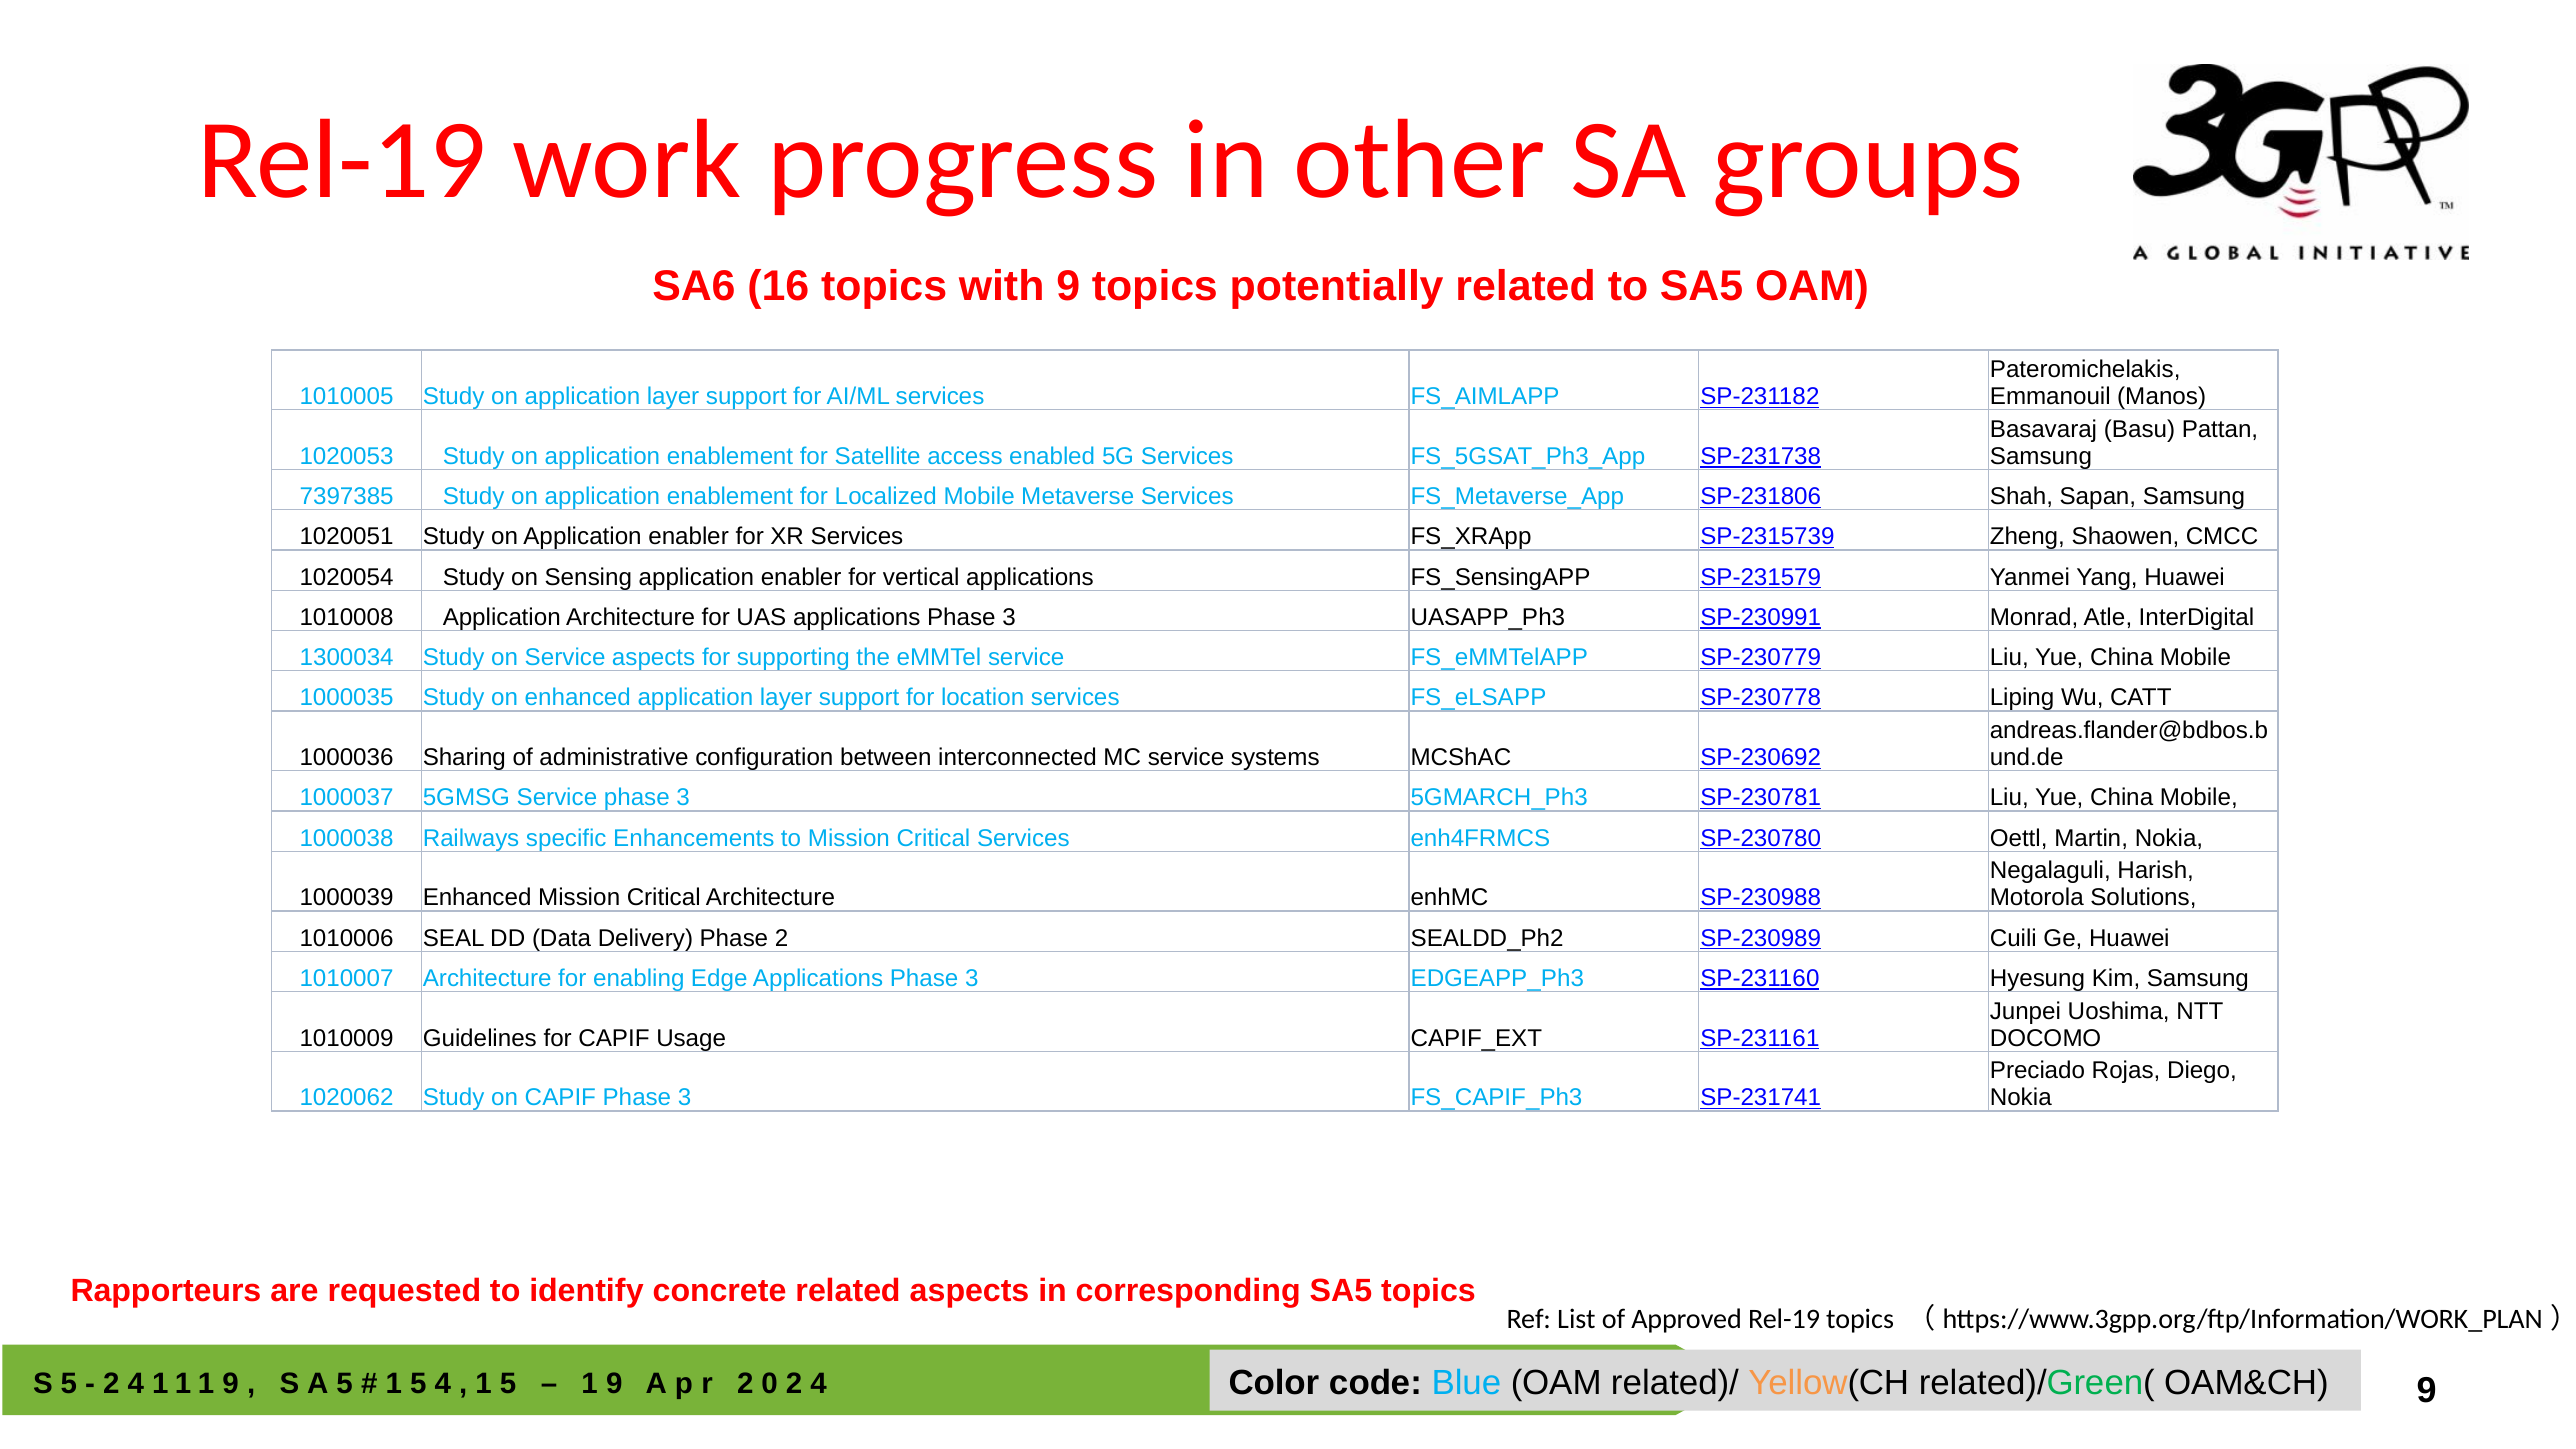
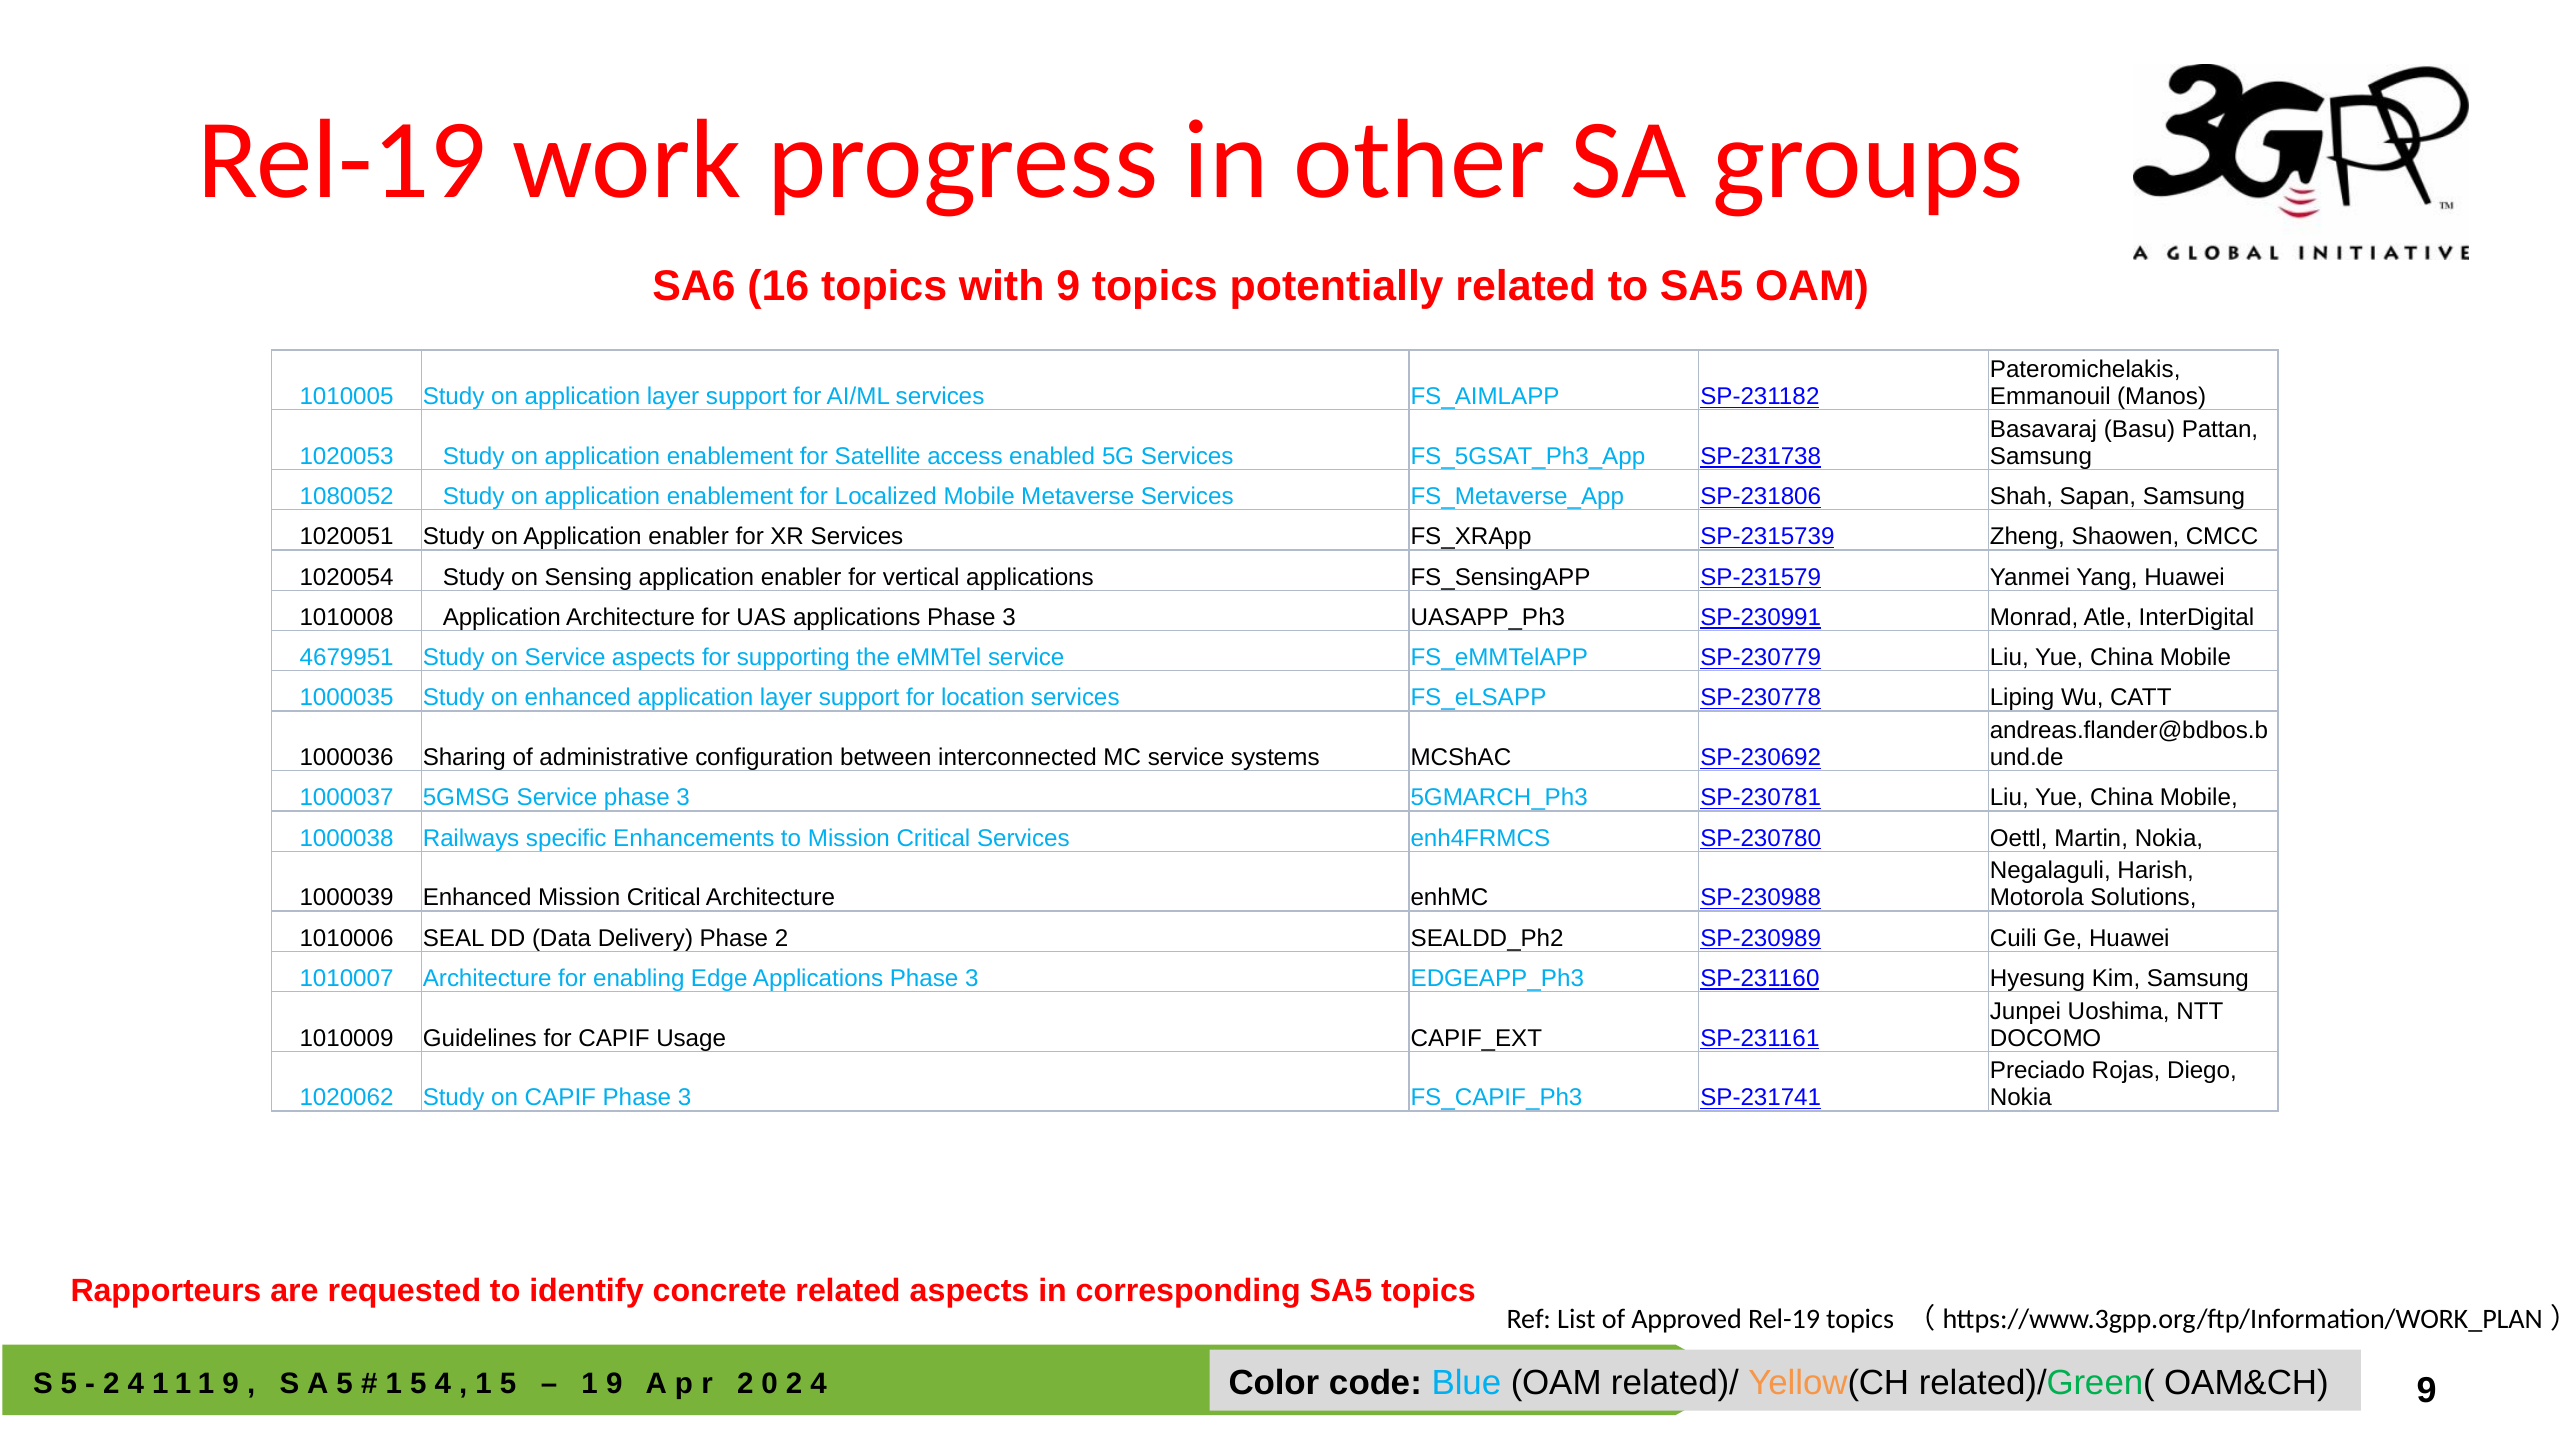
7397385: 7397385 -> 1080052
1300034: 1300034 -> 4679951
